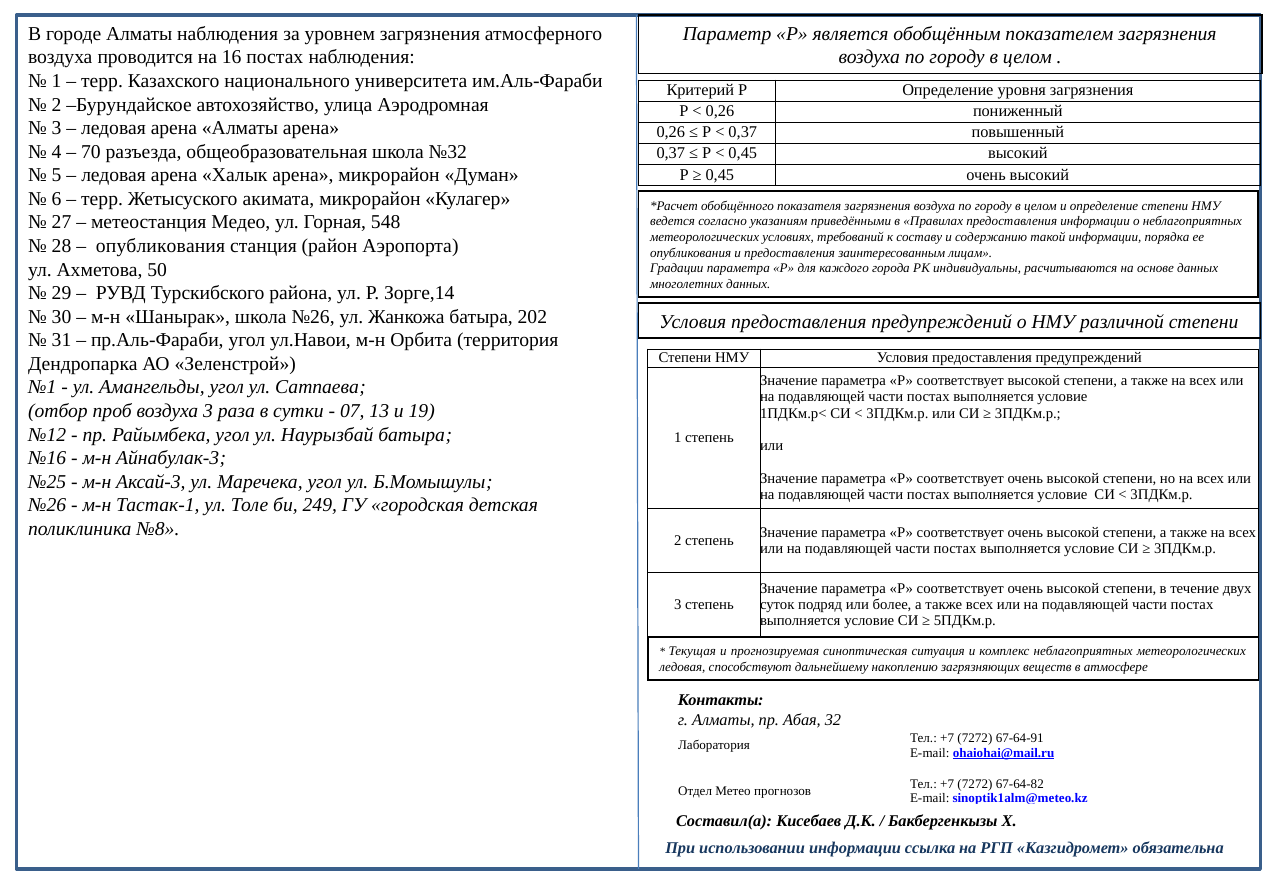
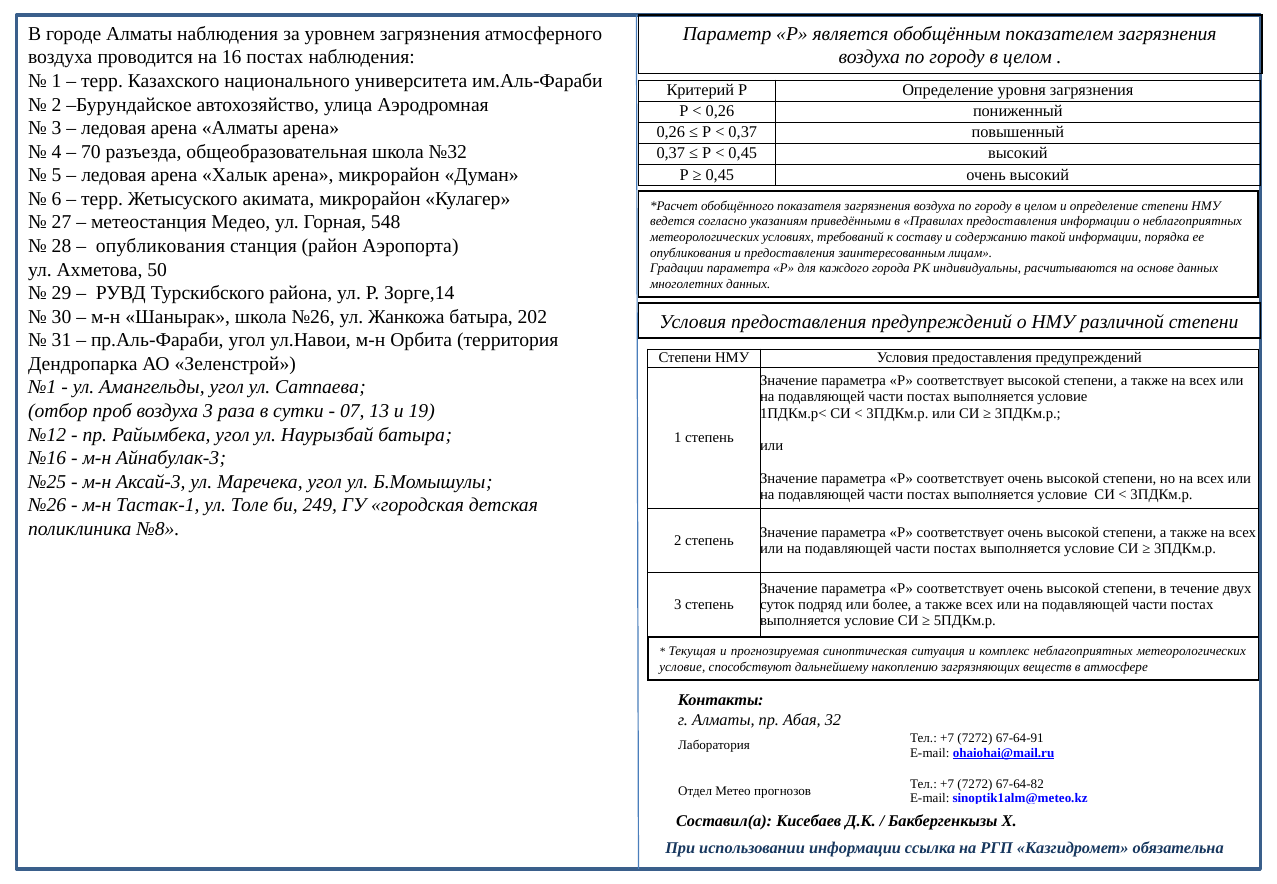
ледовая at (682, 667): ледовая -> условие
